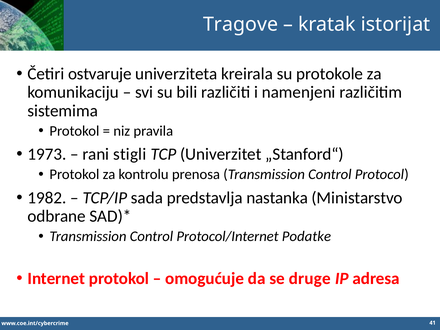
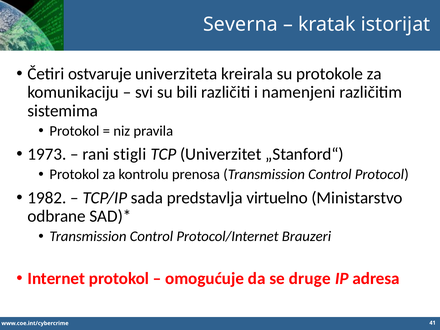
Tragove: Tragove -> Severna
nastanka: nastanka -> virtuelno
Podatke: Podatke -> Brauzeri
